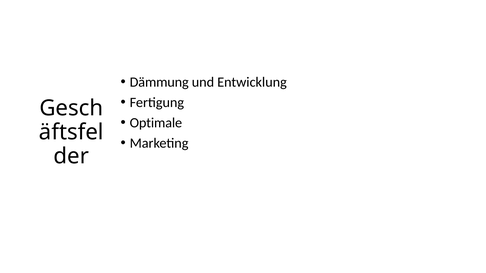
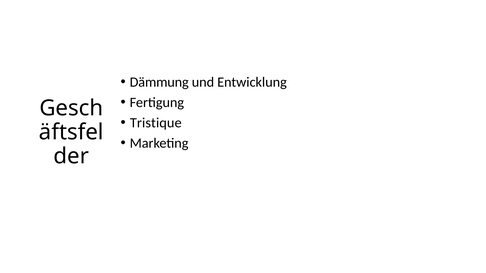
Optimale: Optimale -> Tristique
